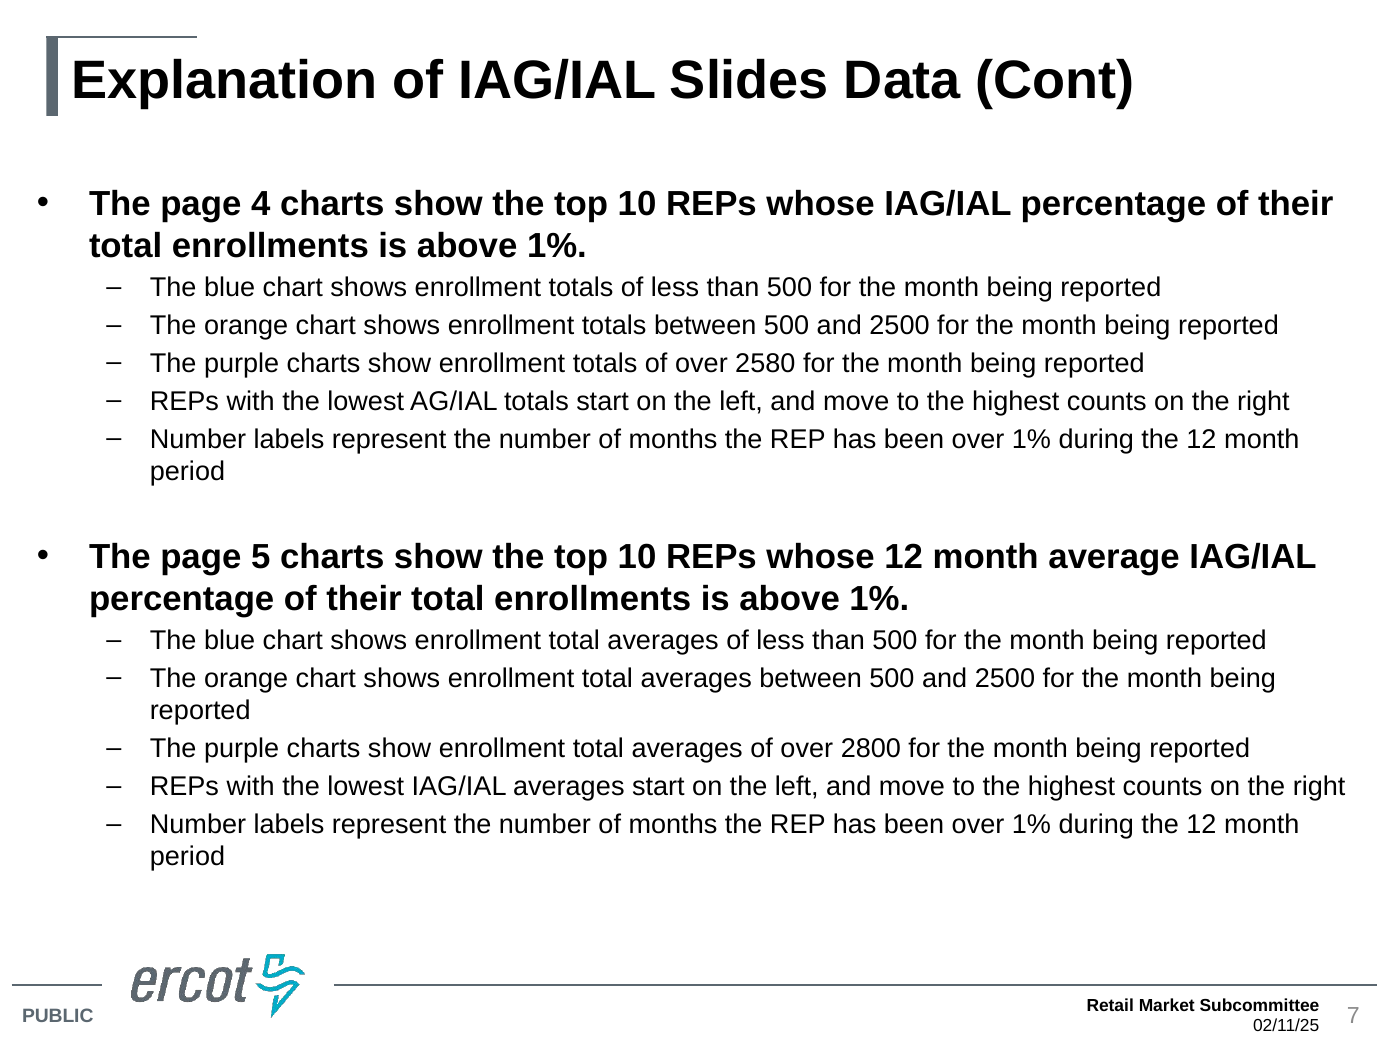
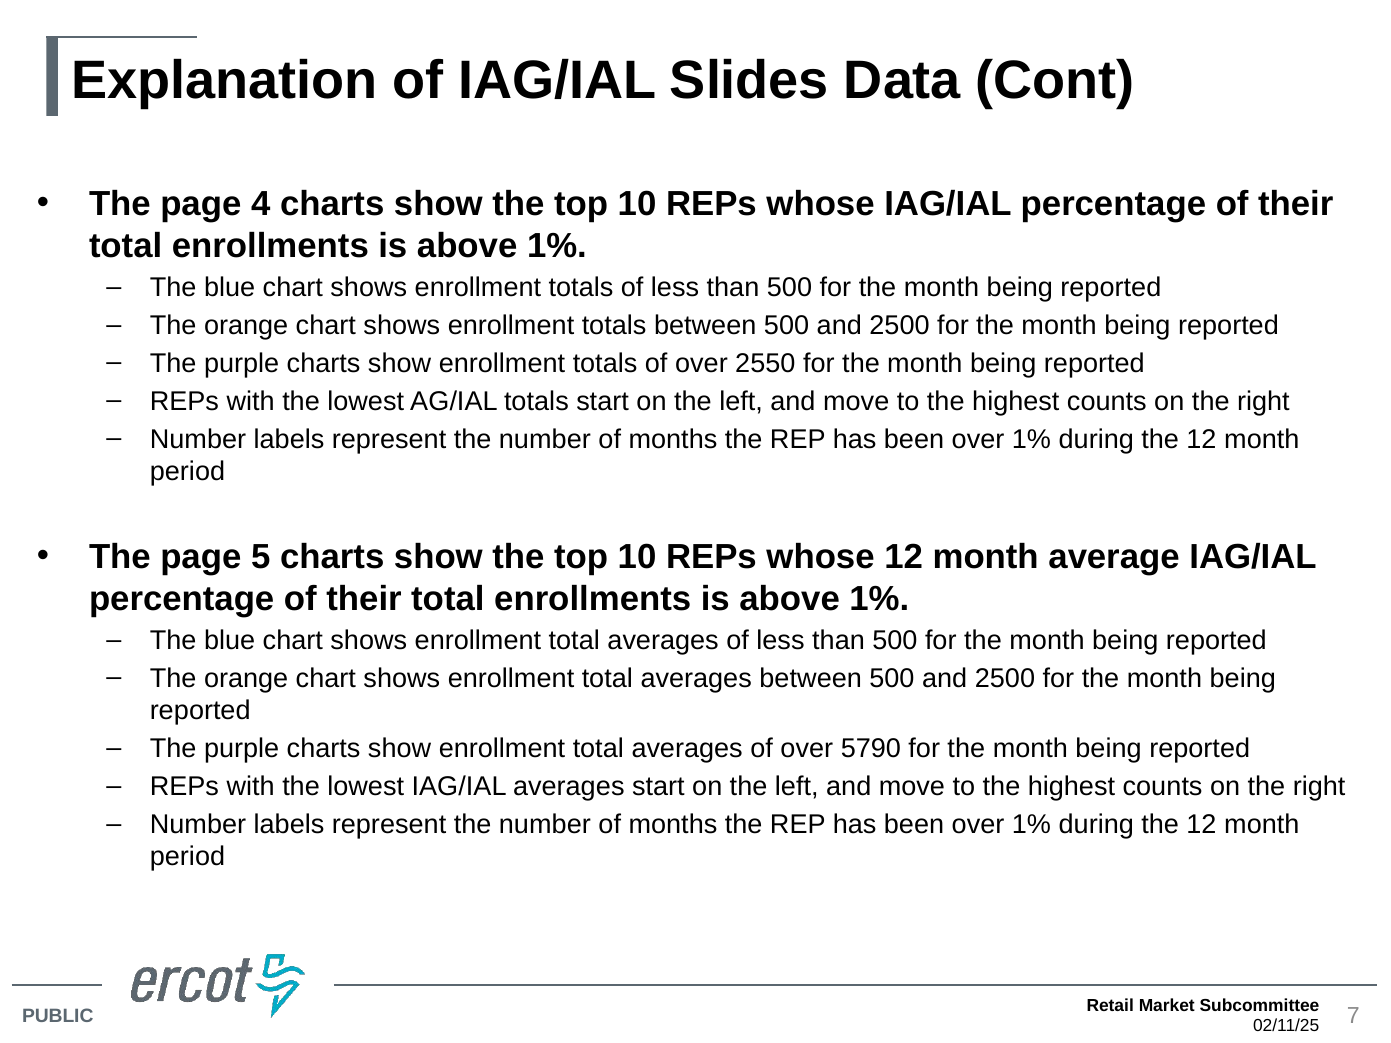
2580: 2580 -> 2550
2800: 2800 -> 5790
